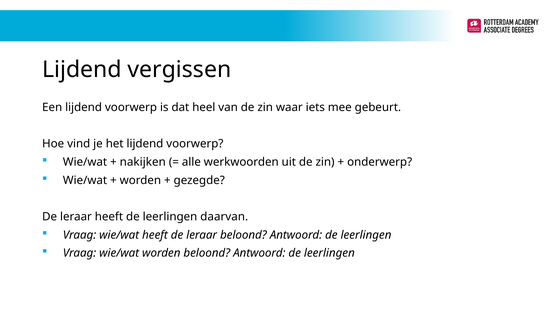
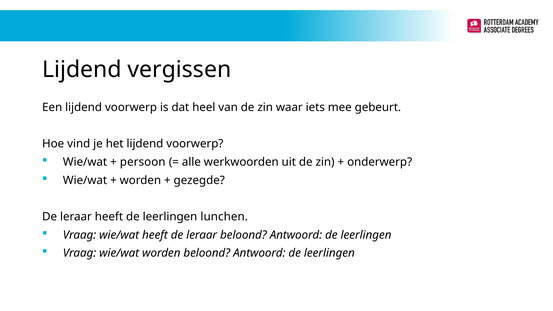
nakijken: nakijken -> persoon
daarvan: daarvan -> lunchen
